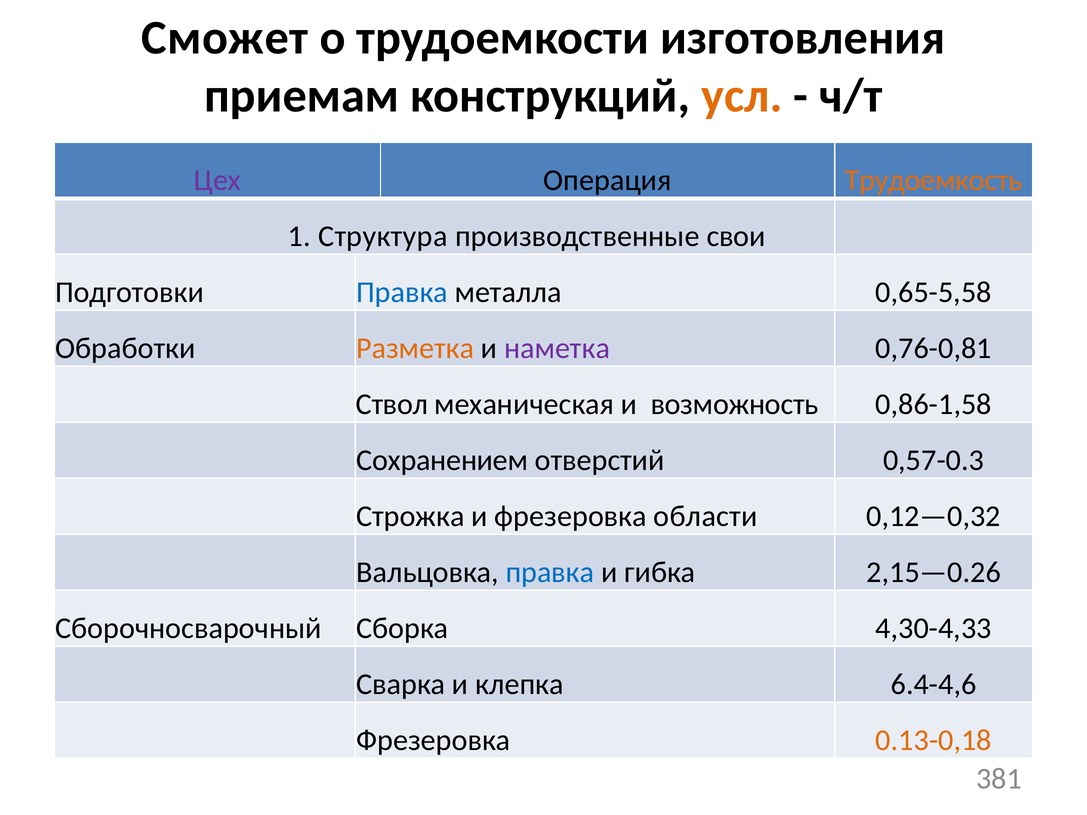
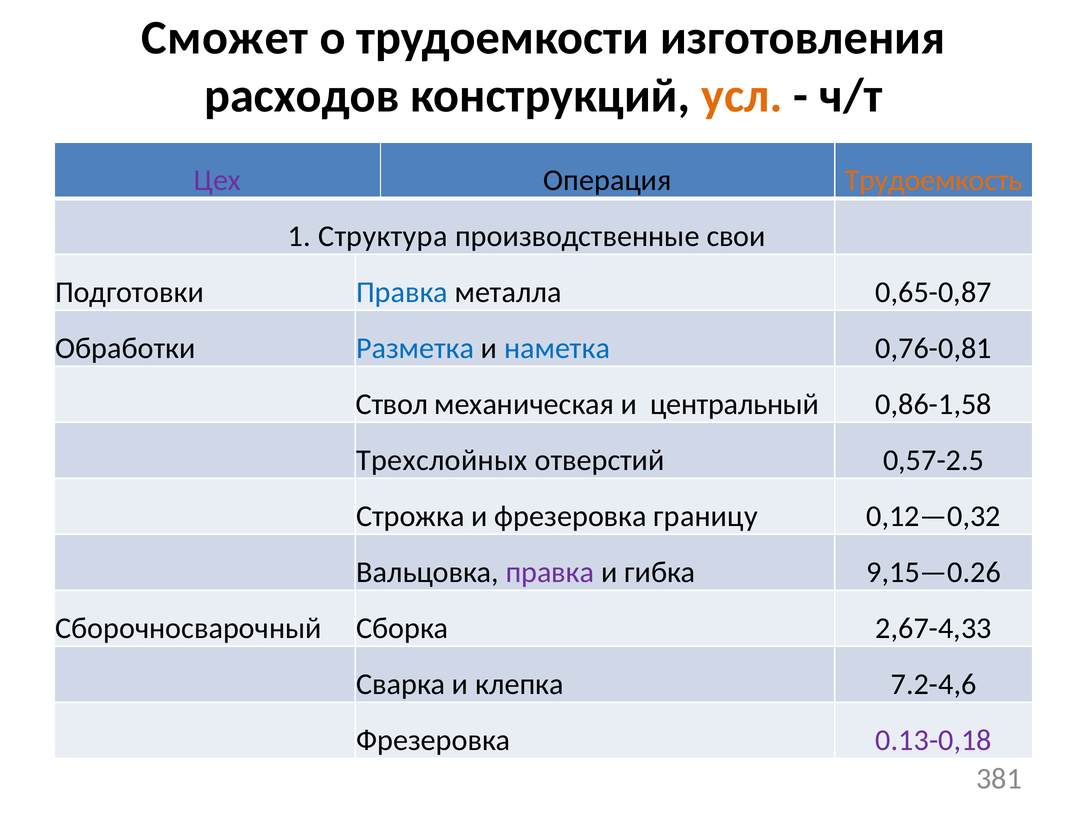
приемам: приемам -> расходов
0,65-5,58: 0,65-5,58 -> 0,65-0,87
Разметка colour: orange -> blue
наметка colour: purple -> blue
возможность: возможность -> центральный
Сохранением: Сохранением -> Трехслойных
0,57-0.3: 0,57-0.3 -> 0,57-2.5
области: области -> границу
правка at (550, 572) colour: blue -> purple
2,15—0.26: 2,15—0.26 -> 9,15—0.26
4,30-4,33: 4,30-4,33 -> 2,67-4,33
6.4-4,6: 6.4-4,6 -> 7.2-4,6
0.13-0,18 colour: orange -> purple
